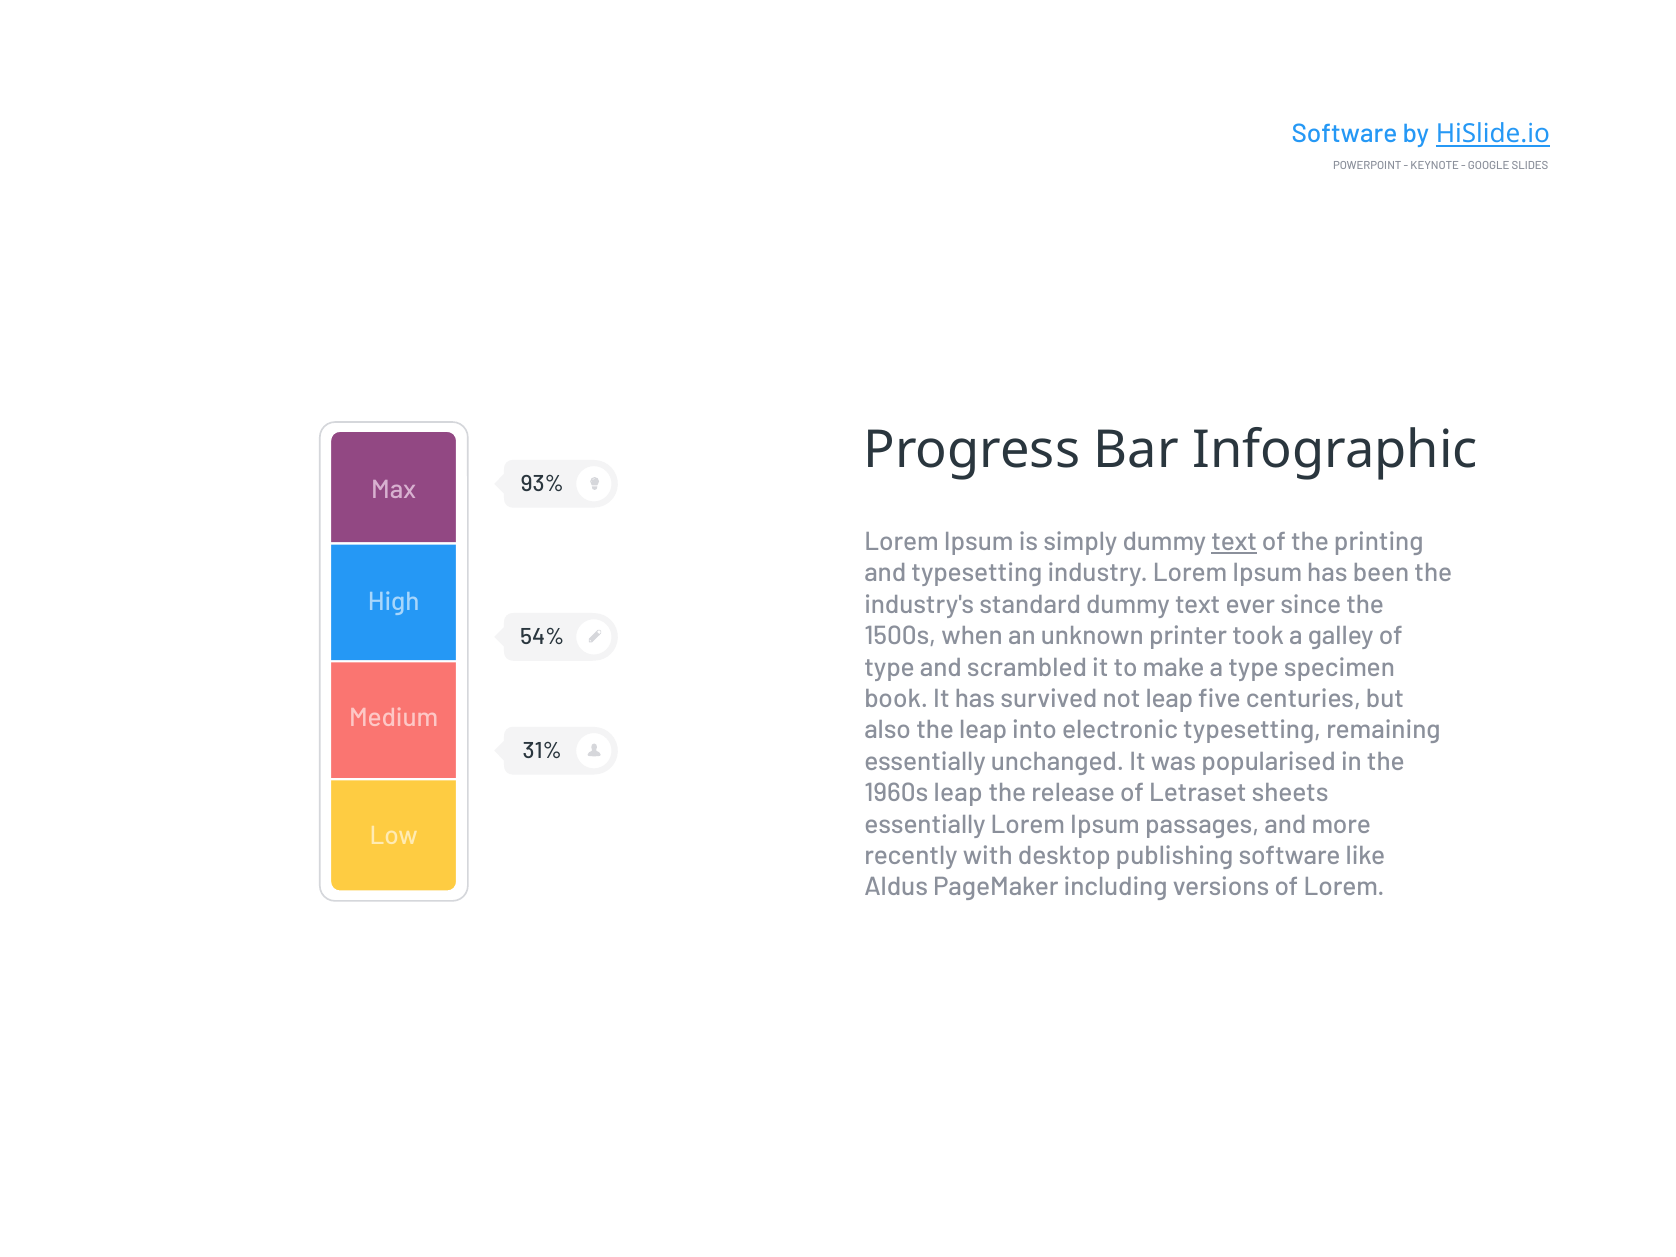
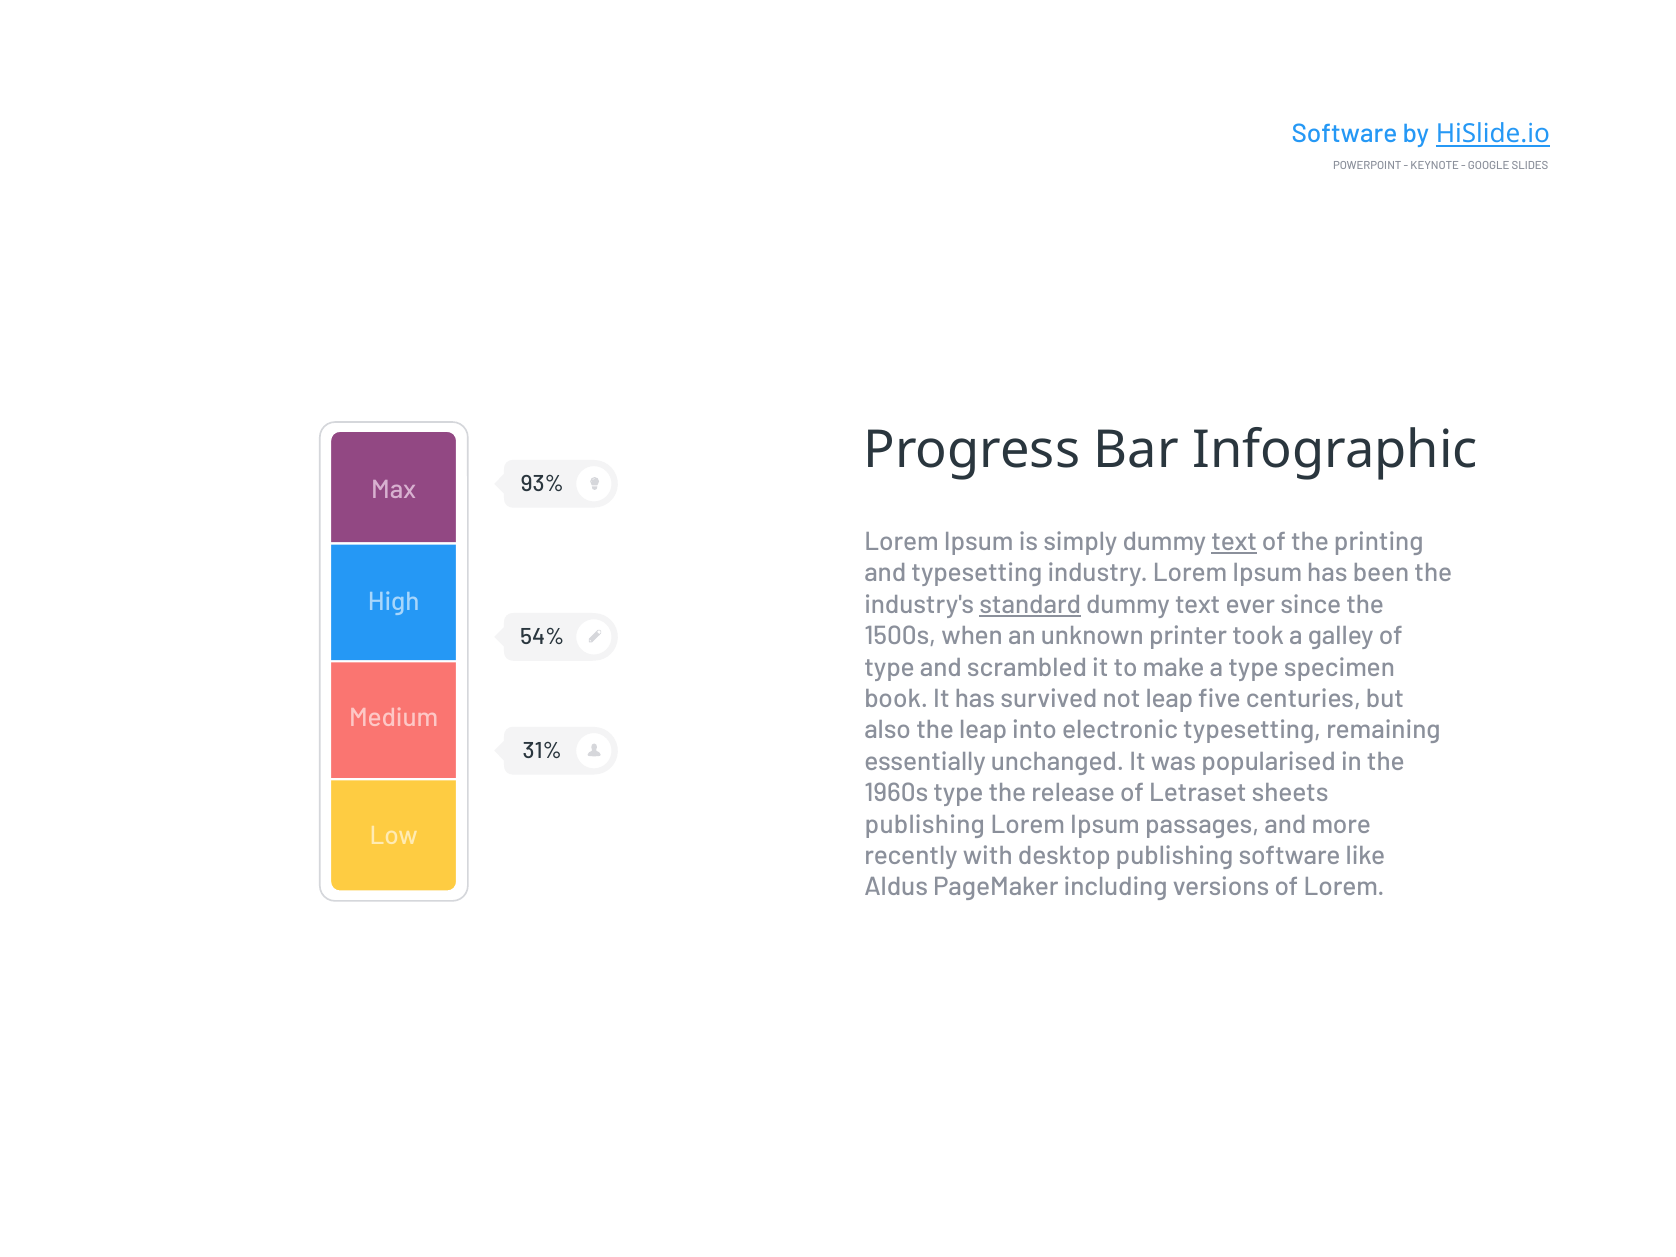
standard underline: none -> present
1960s leap: leap -> type
essentially at (925, 825): essentially -> publishing
